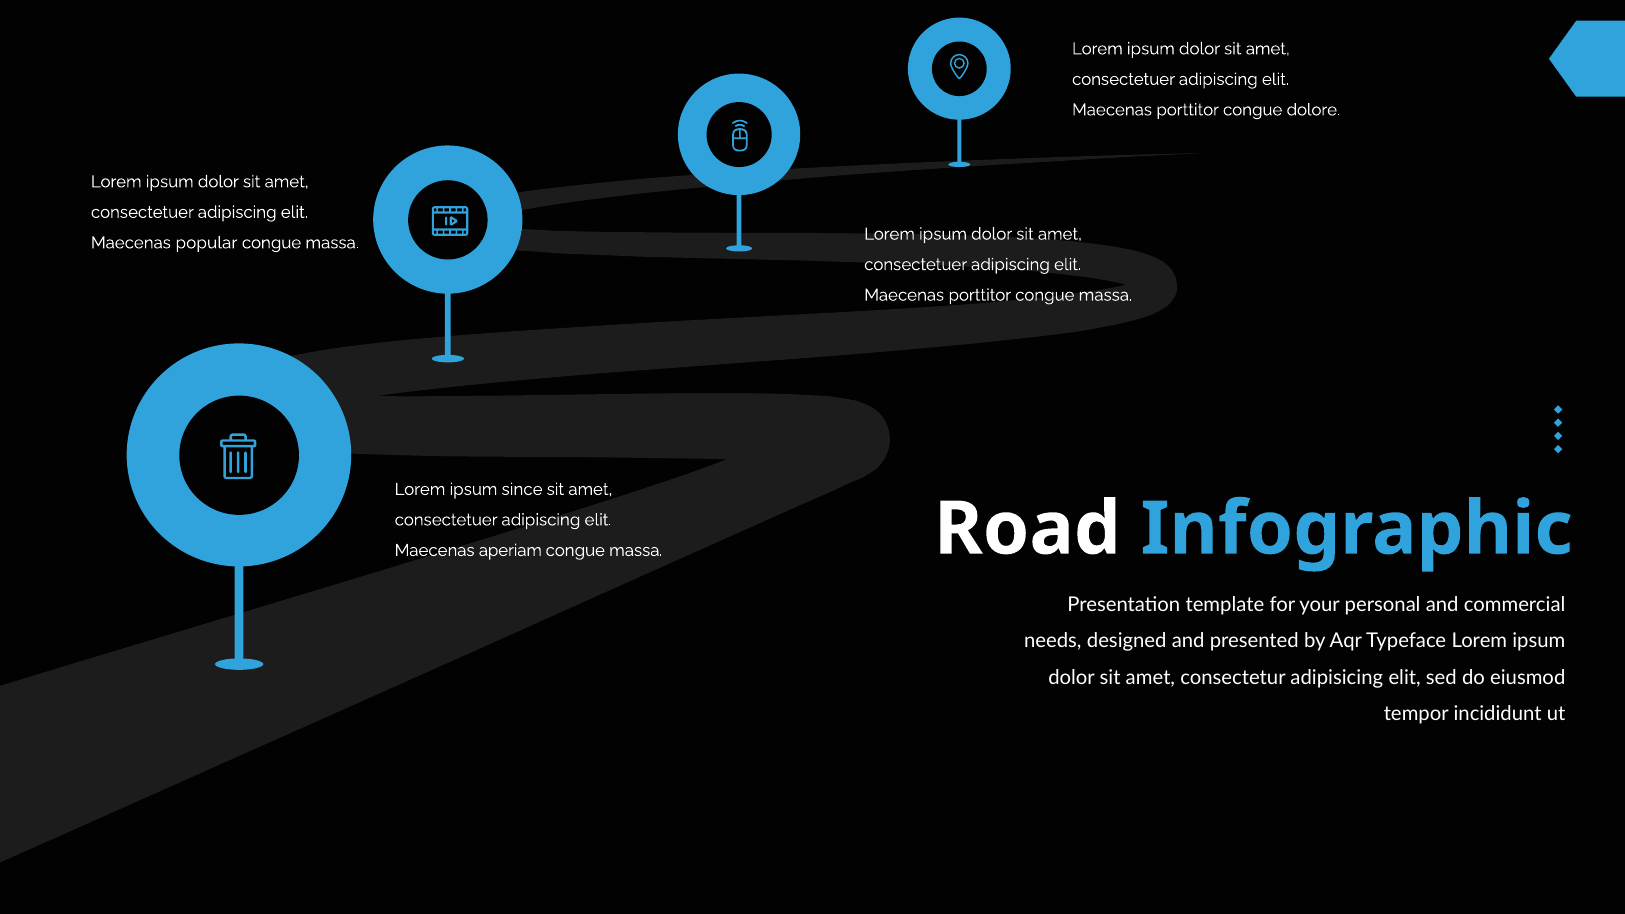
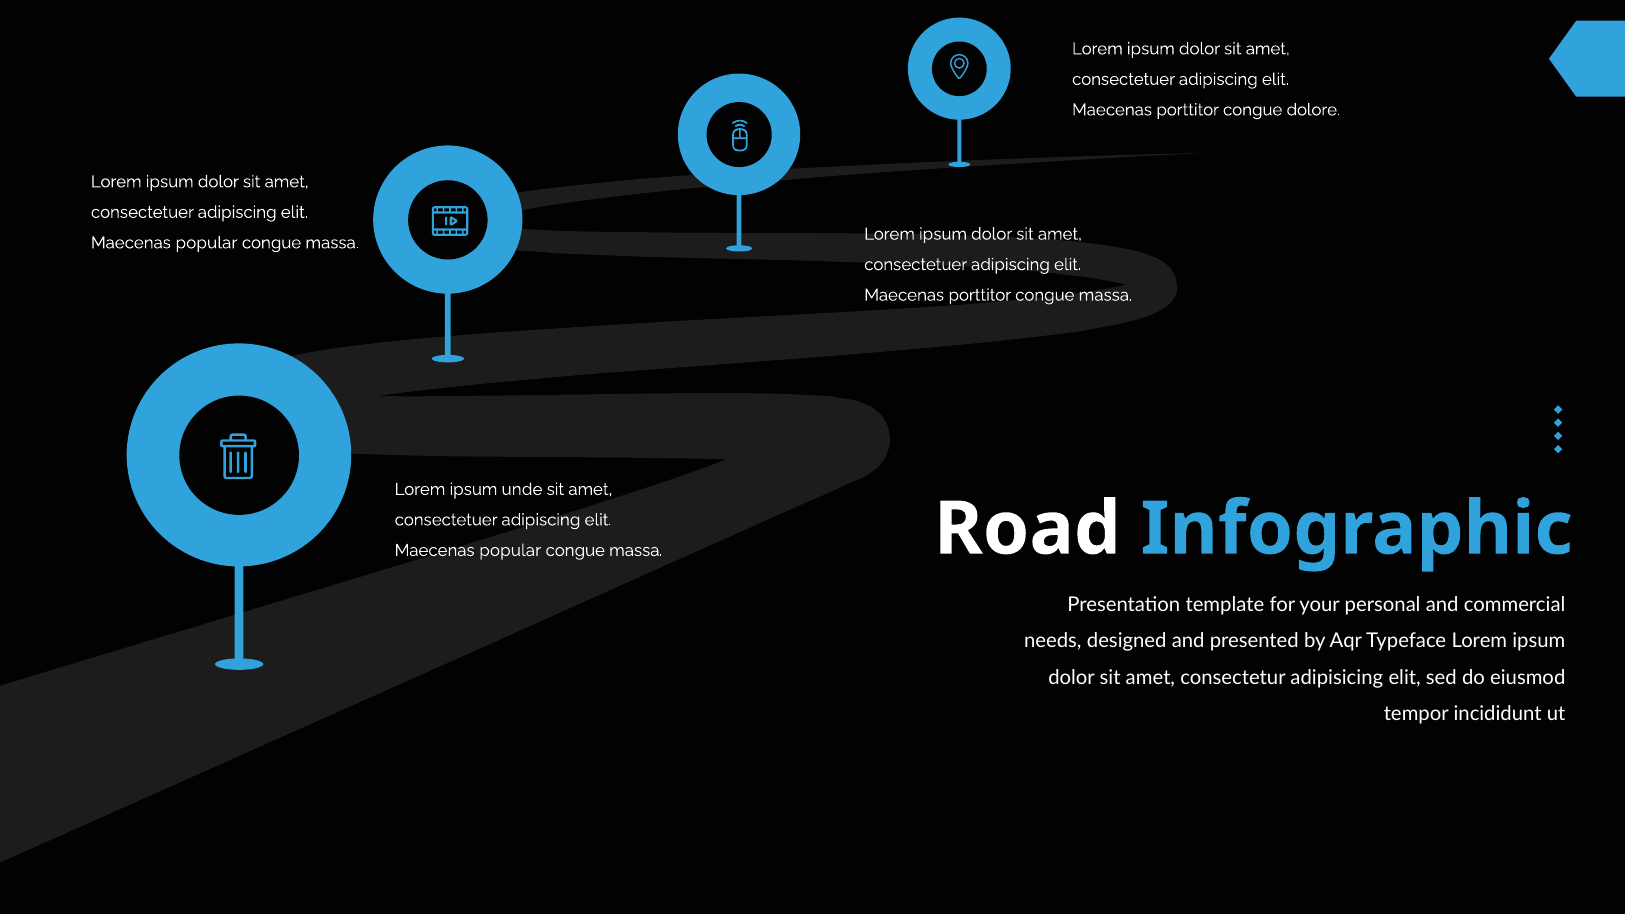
since: since -> unde
aperiam at (510, 550): aperiam -> popular
